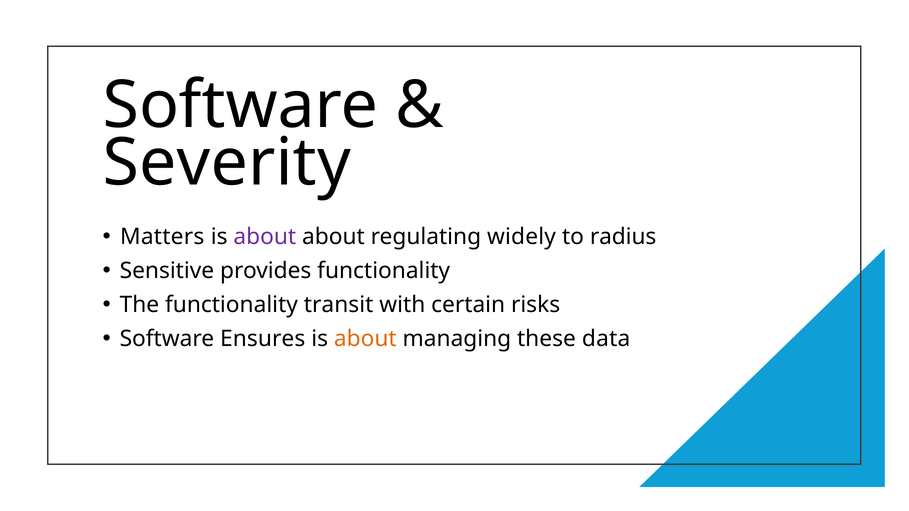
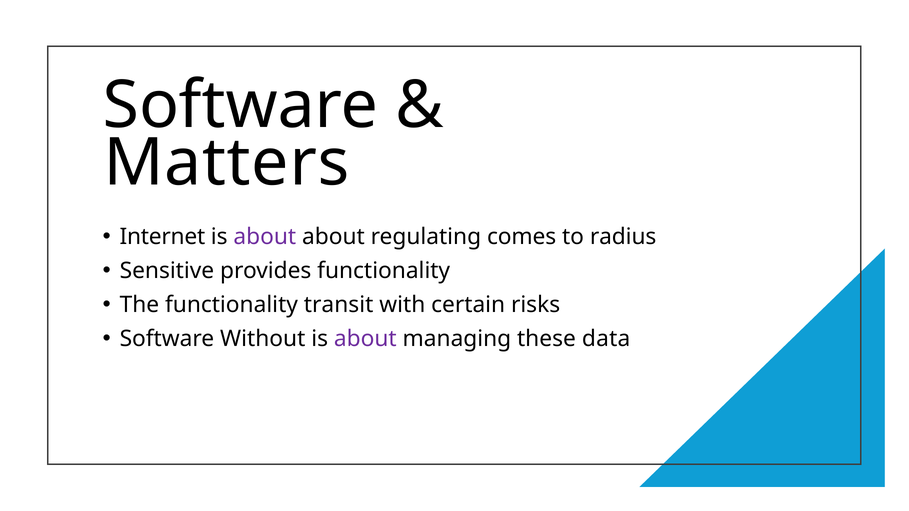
Severity: Severity -> Matters
Matters: Matters -> Internet
widely: widely -> comes
Ensures: Ensures -> Without
about at (365, 339) colour: orange -> purple
